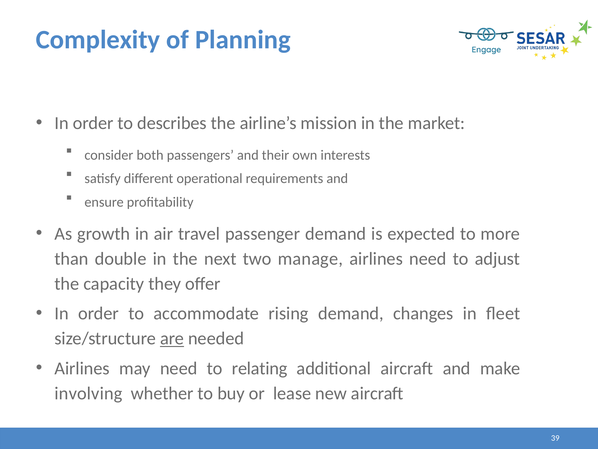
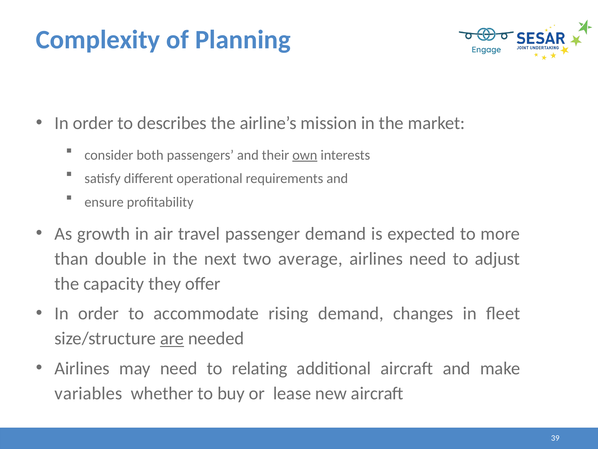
own underline: none -> present
manage: manage -> average
involving: involving -> variables
